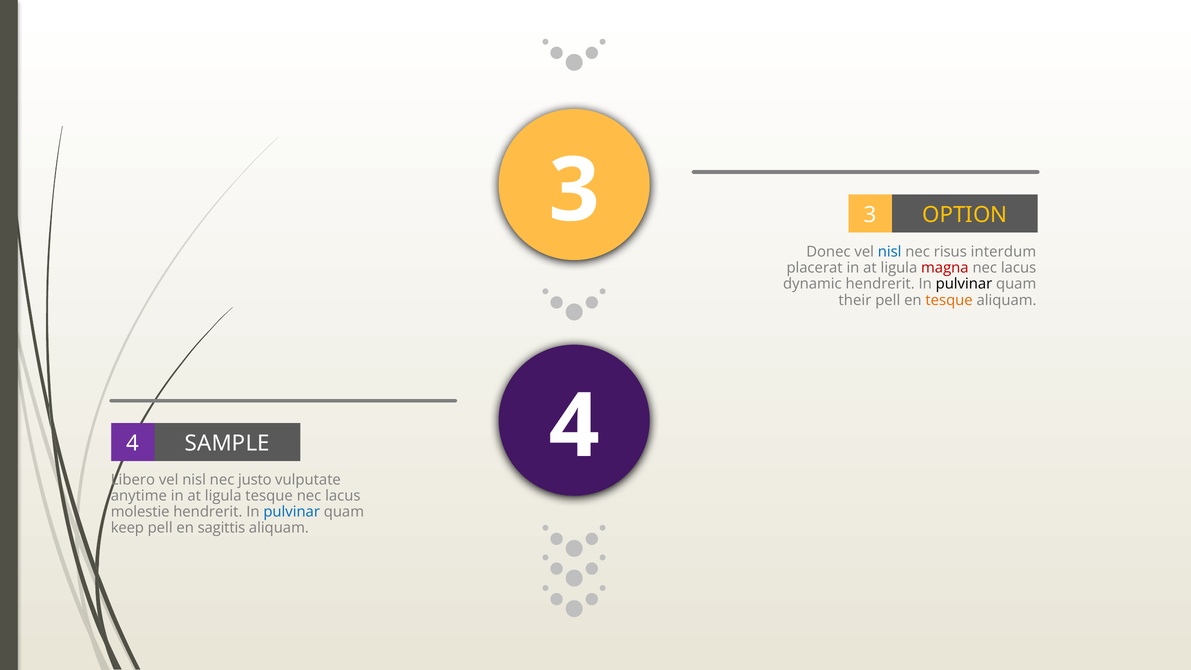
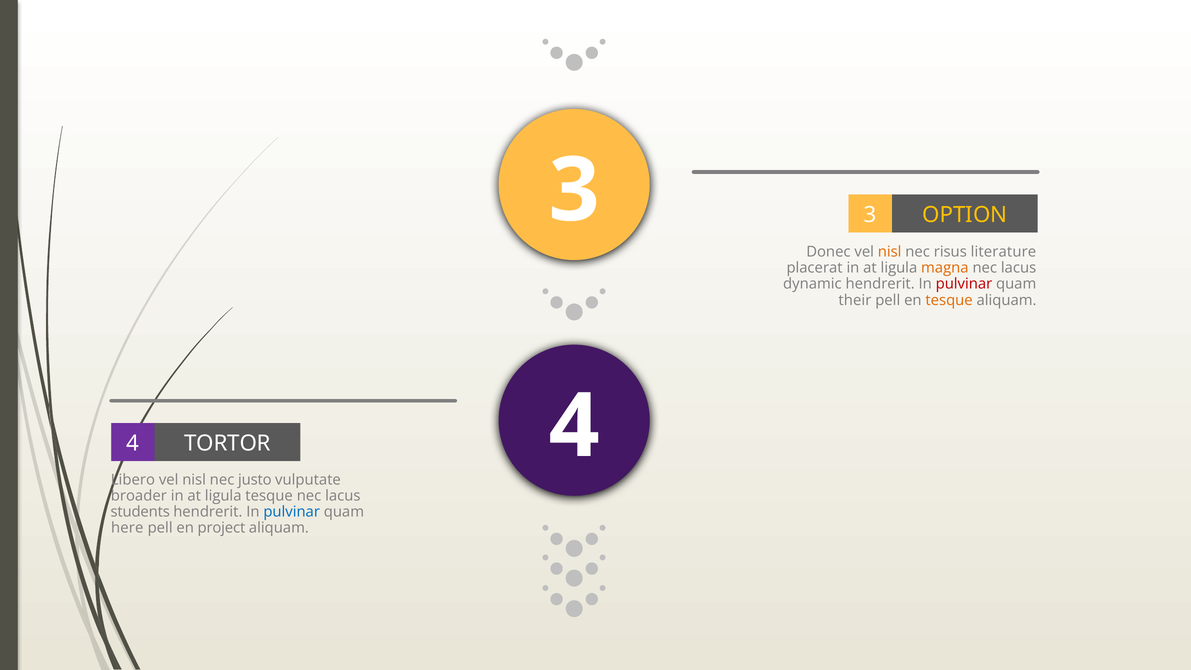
nisl at (890, 252) colour: blue -> orange
interdum: interdum -> literature
magna colour: red -> orange
pulvinar at (964, 284) colour: black -> red
SAMPLE: SAMPLE -> TORTOR
anytime: anytime -> broader
molestie: molestie -> students
keep: keep -> here
sagittis: sagittis -> project
